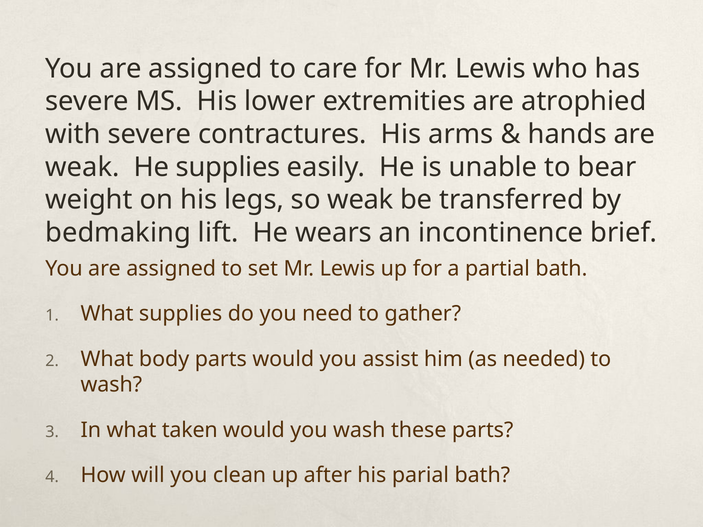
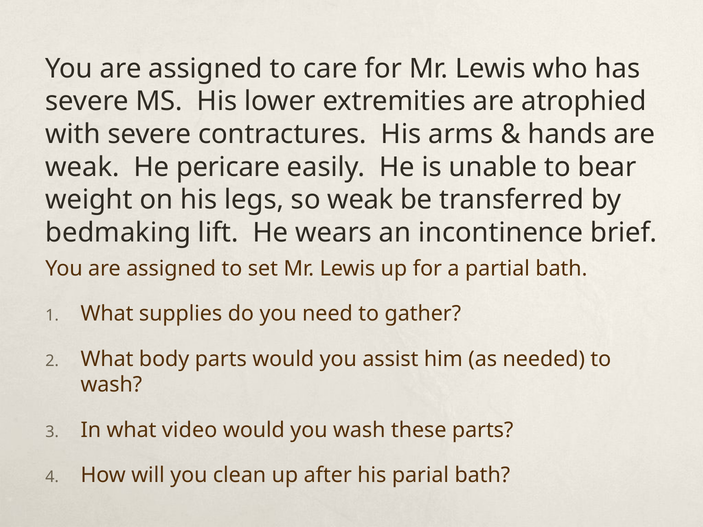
He supplies: supplies -> pericare
taken: taken -> video
